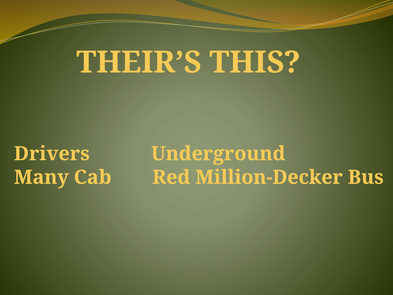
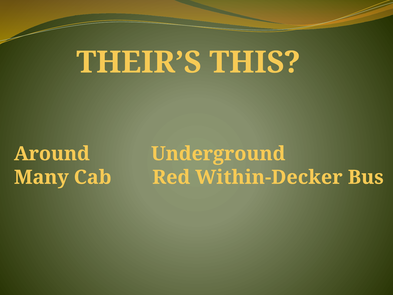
Drivers: Drivers -> Around
Million-Decker: Million-Decker -> Within-Decker
